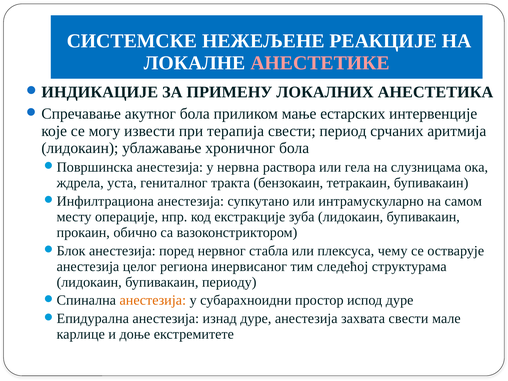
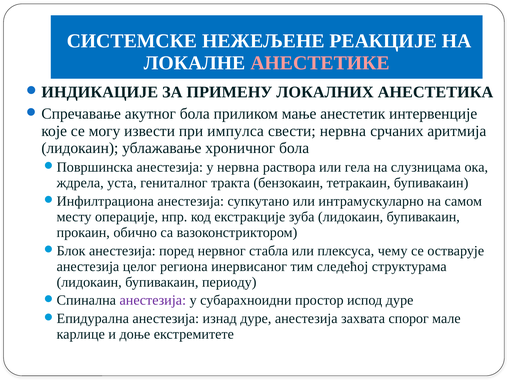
естарских: естарских -> анестетик
терапија: терапија -> импулса
свести период: период -> нервна
анестезија at (153, 300) colour: orange -> purple
захвата свести: свести -> спорог
